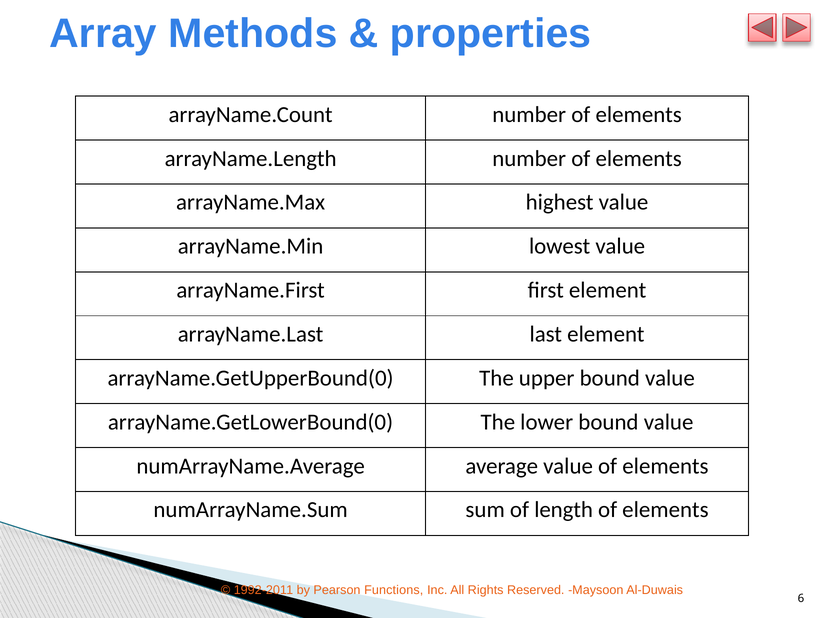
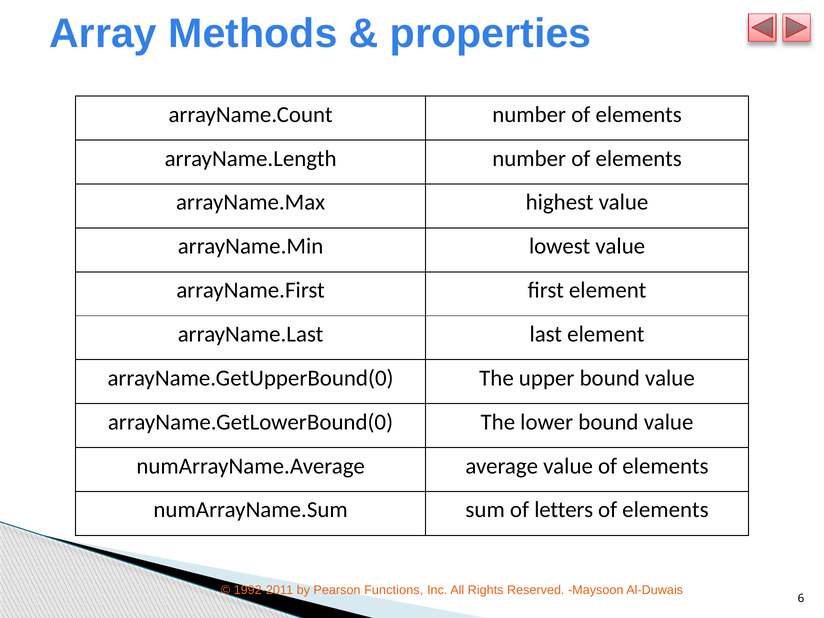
length: length -> letters
